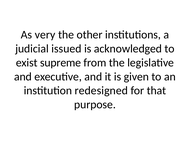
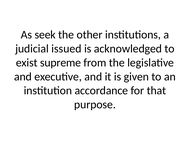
very: very -> seek
redesigned: redesigned -> accordance
